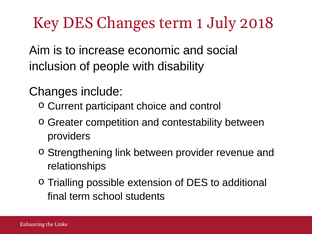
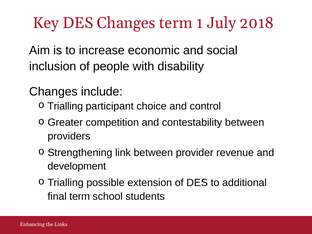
Current at (65, 106): Current -> Trialling
relationships: relationships -> development
